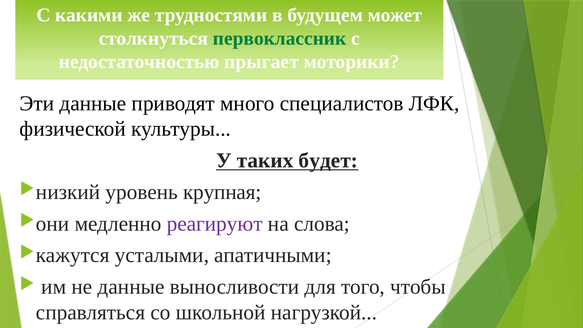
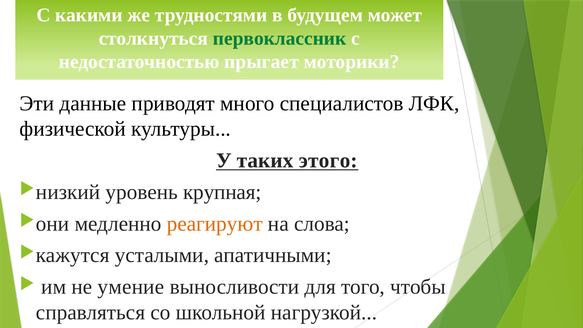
будет: будет -> этого
реагируют colour: purple -> orange
не данные: данные -> умение
